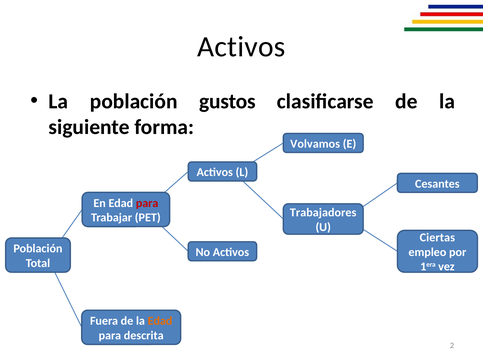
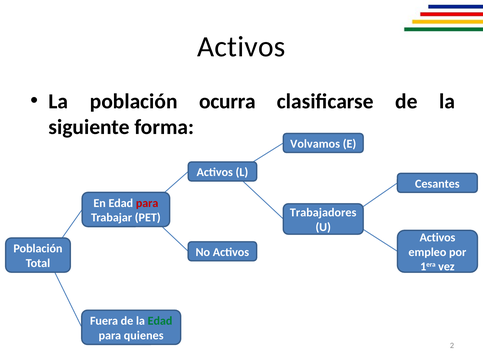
gustos: gustos -> ocurra
Ciertas at (437, 238): Ciertas -> Activos
Edad at (160, 321) colour: orange -> green
descrita: descrita -> quienes
